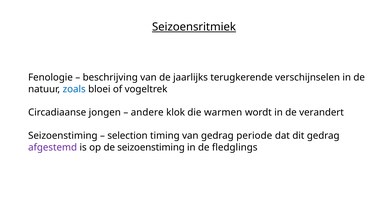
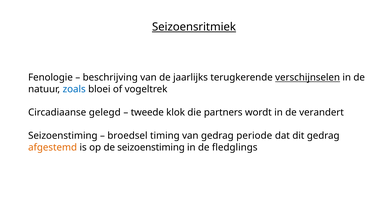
verschijnselen underline: none -> present
jongen: jongen -> gelegd
andere: andere -> tweede
warmen: warmen -> partners
selection: selection -> broedsel
afgestemd colour: purple -> orange
